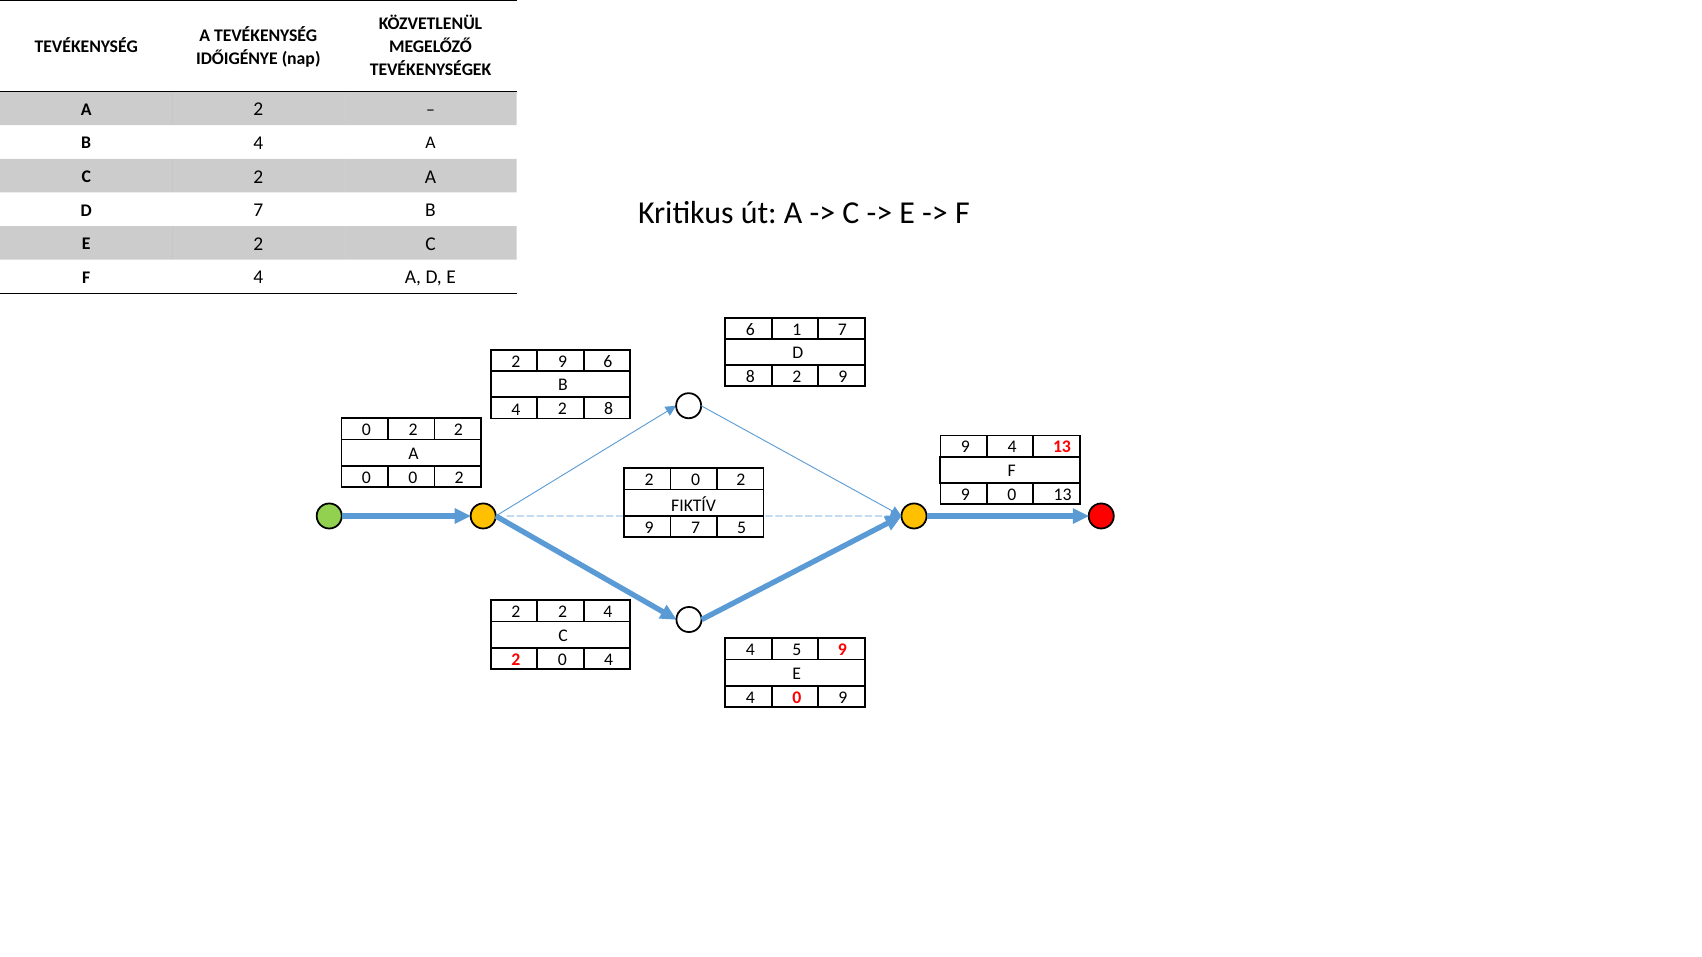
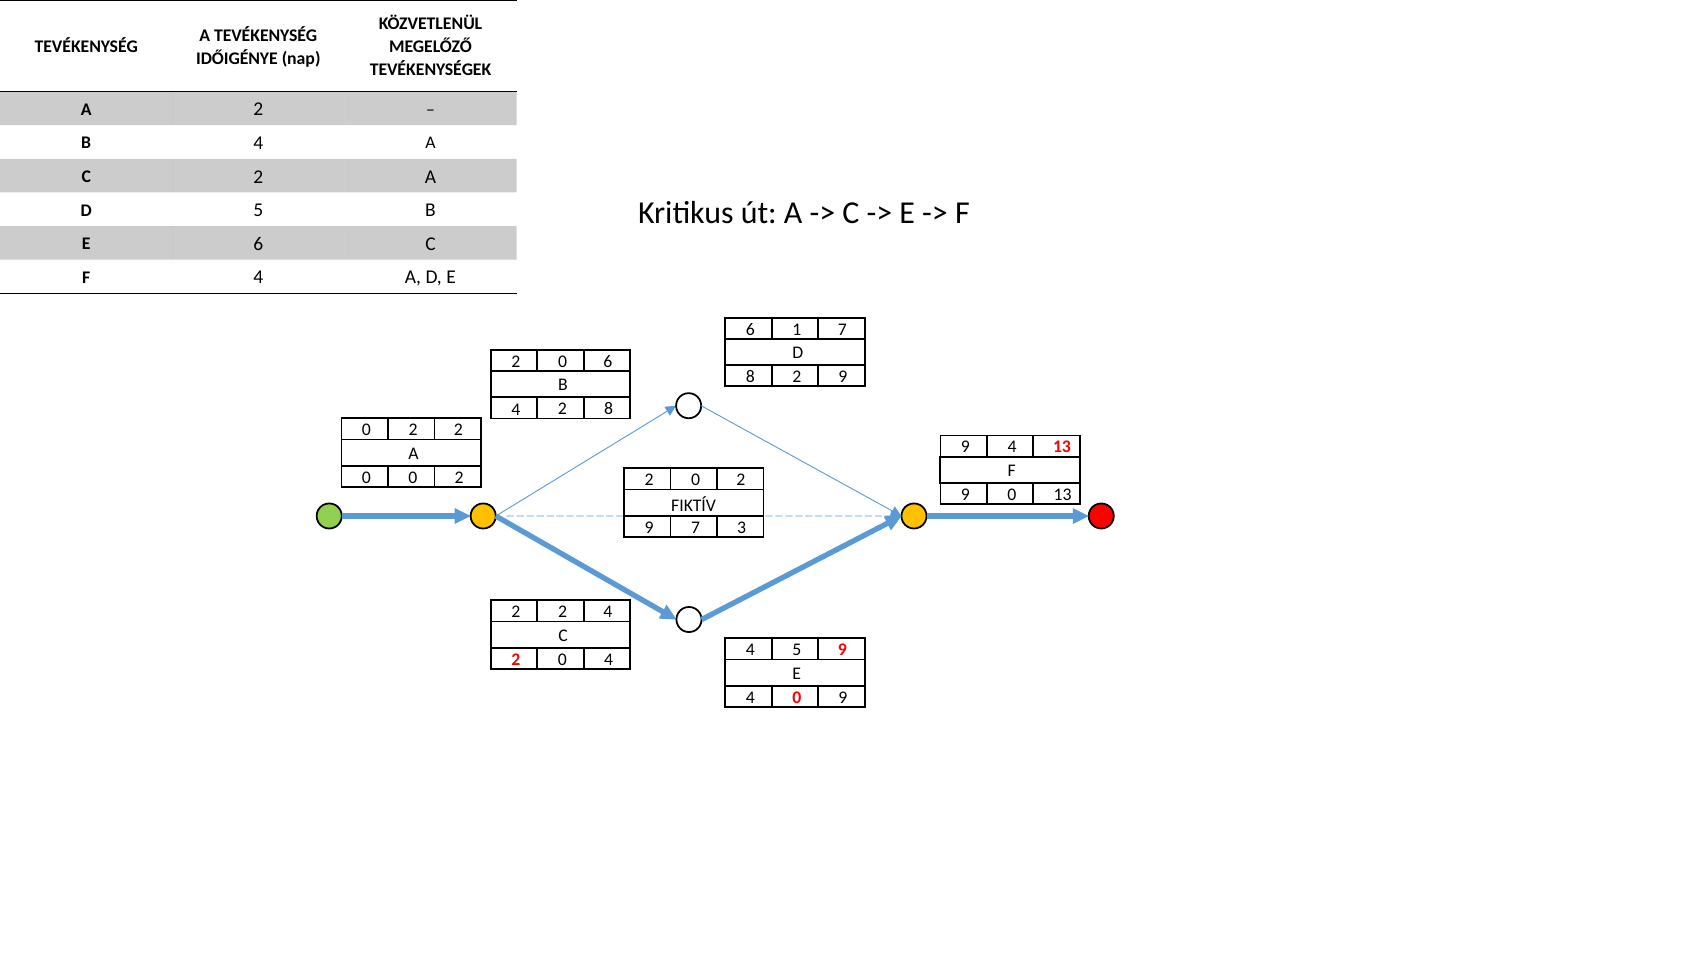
D 7: 7 -> 5
2 at (258, 244): 2 -> 6
9 at (563, 362): 9 -> 0
7 5: 5 -> 3
